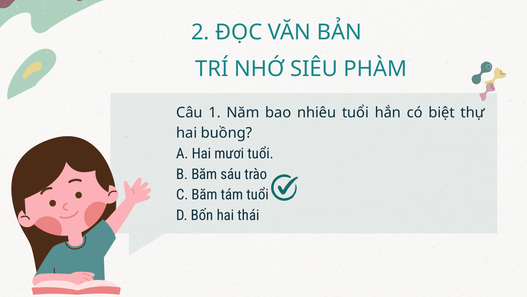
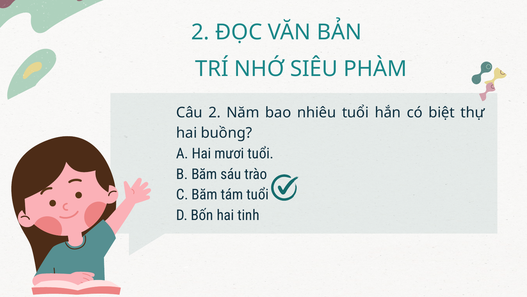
Câu 1: 1 -> 2
thái: thái -> tinh
